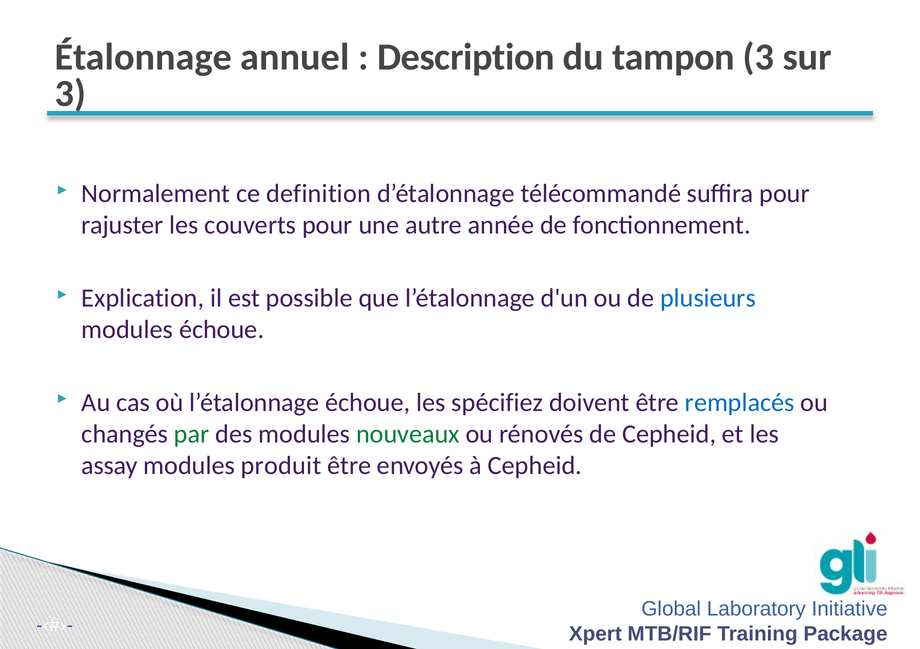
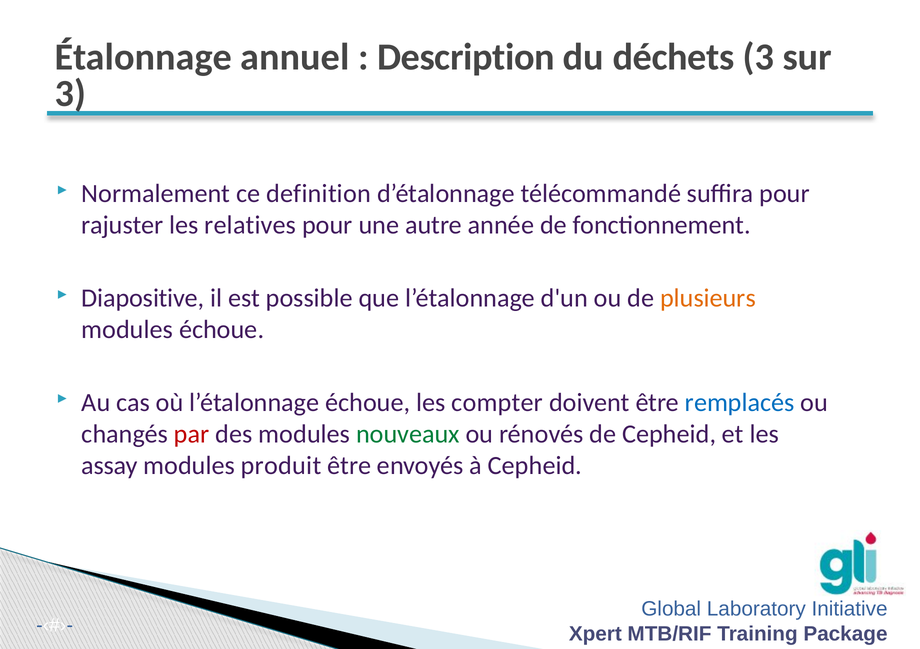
tampon: tampon -> déchets
couverts: couverts -> relatives
Explication: Explication -> Diapositive
plusieurs colour: blue -> orange
spécifiez: spécifiez -> compter
par colour: green -> red
